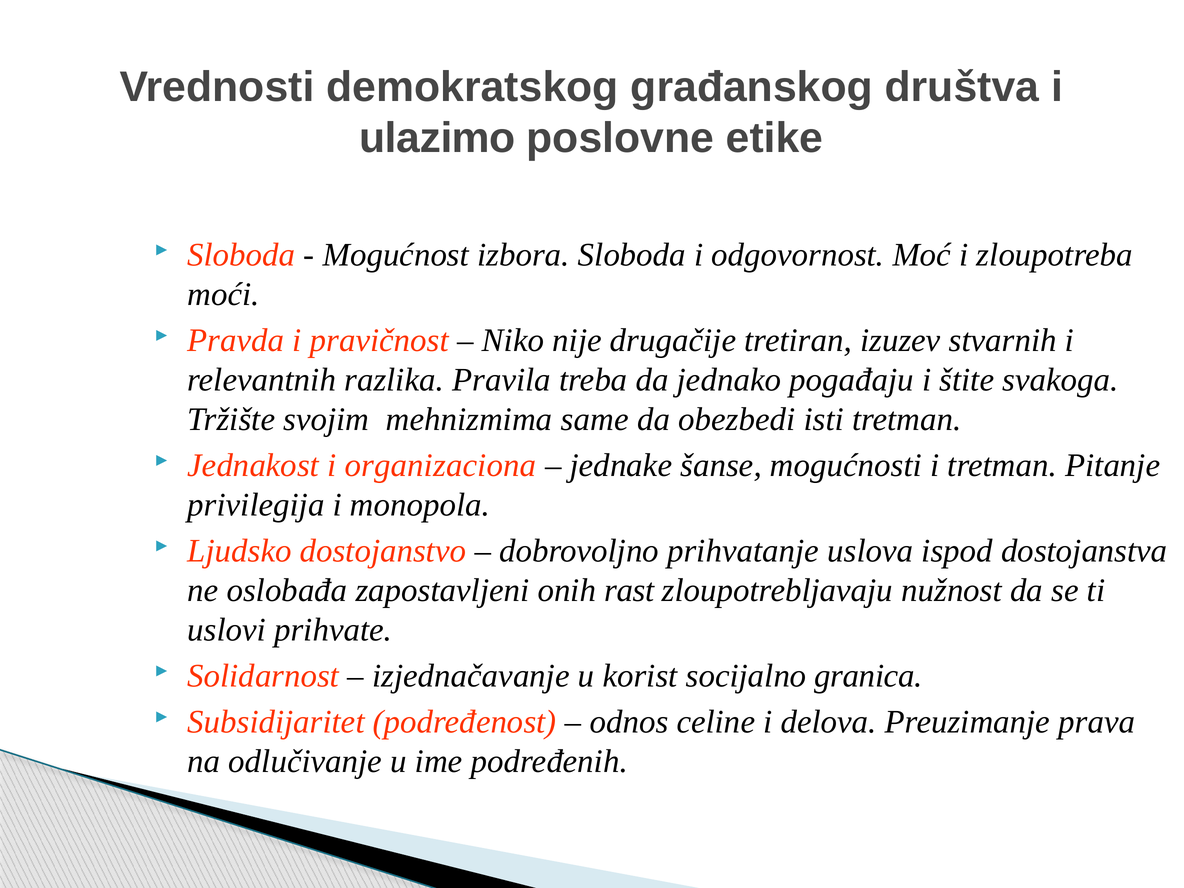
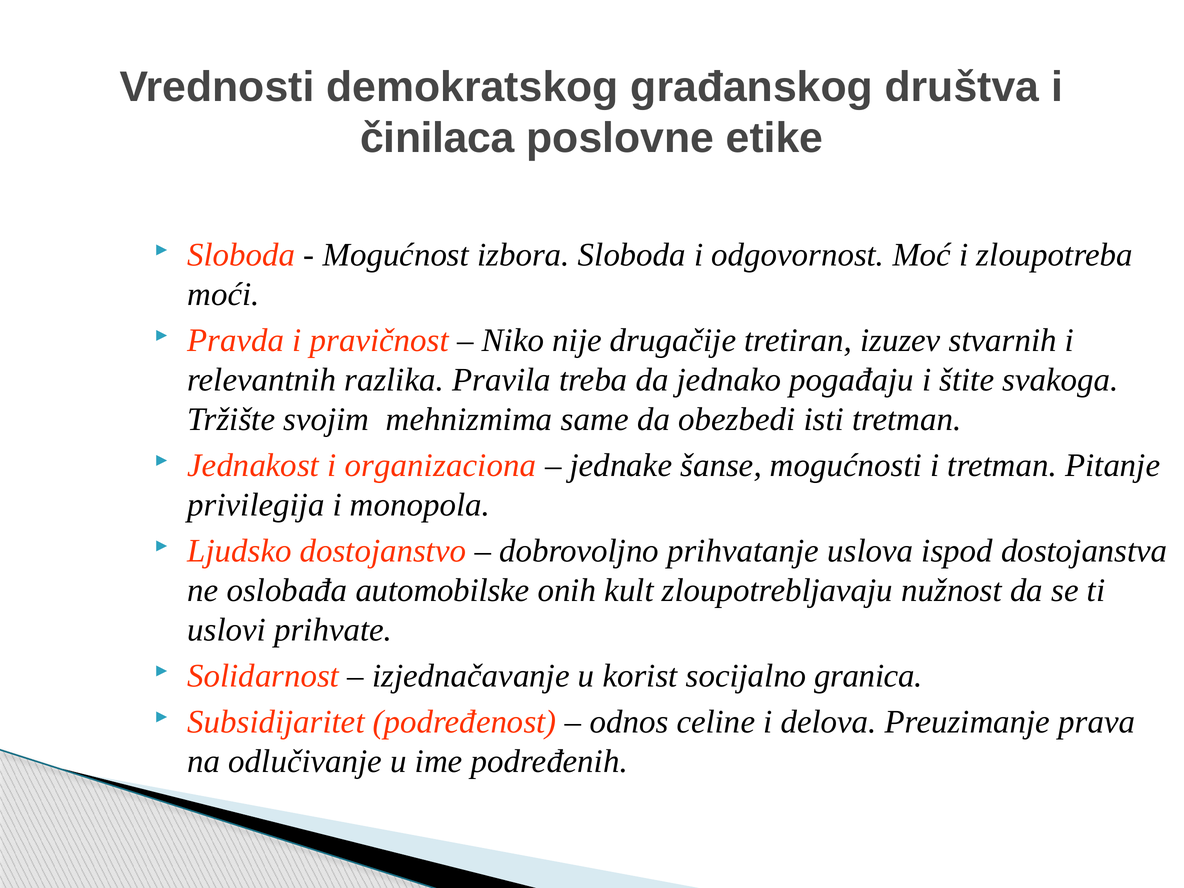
ulazimo: ulazimo -> činilaca
zapostavljeni: zapostavljeni -> automobilske
rast: rast -> kult
